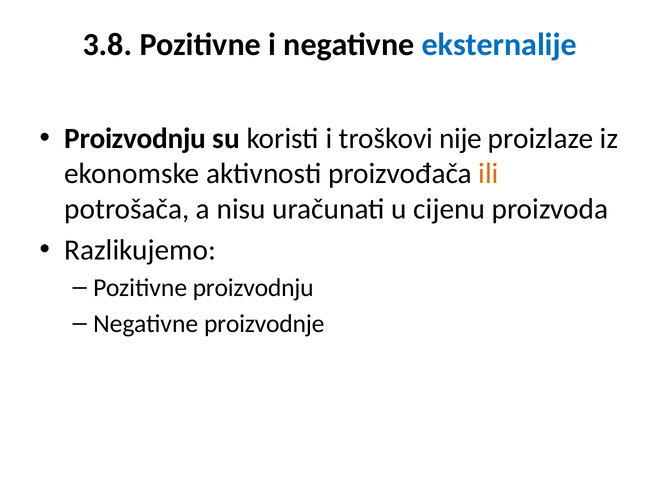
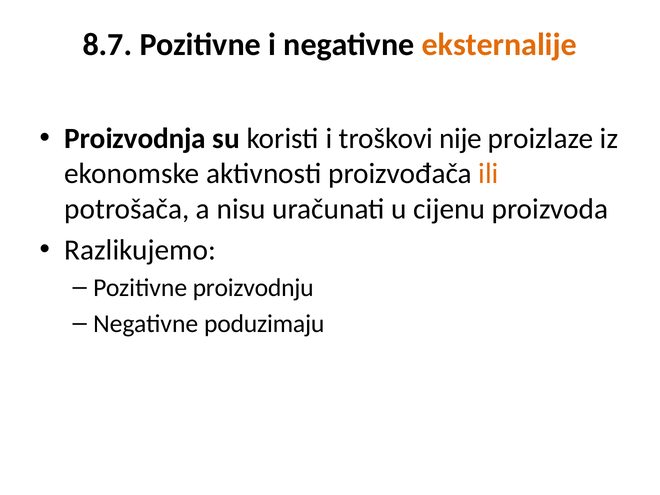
3.8: 3.8 -> 8.7
eksternalije colour: blue -> orange
Proizvodnju at (135, 138): Proizvodnju -> Proizvodnja
proizvodnje: proizvodnje -> poduzimaju
